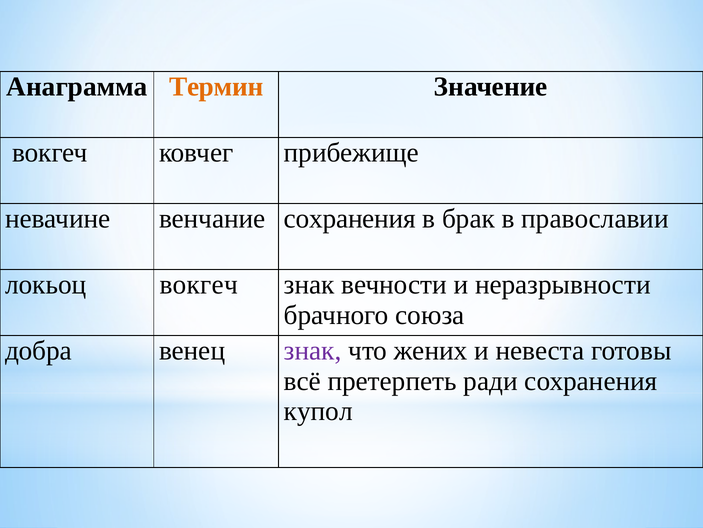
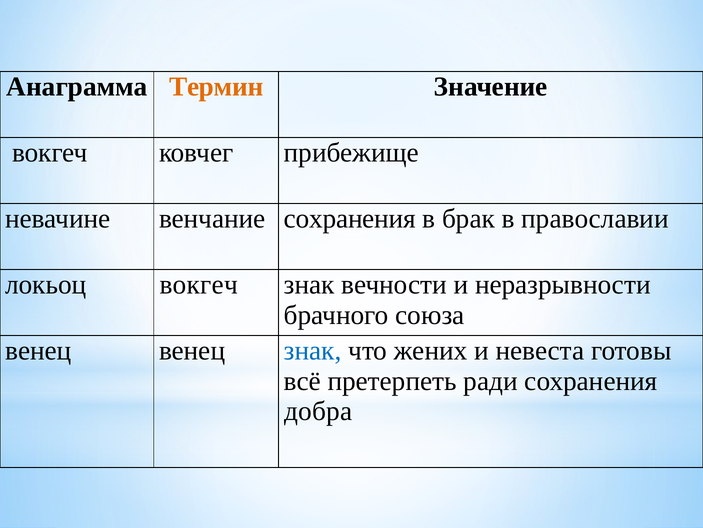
добра at (38, 350): добра -> венец
знак at (313, 350) colour: purple -> blue
купол: купол -> добра
